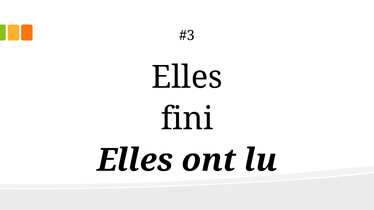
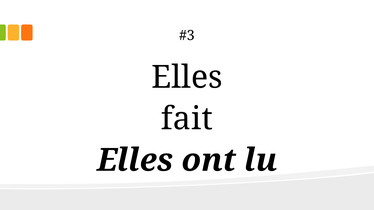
fini: fini -> fait
